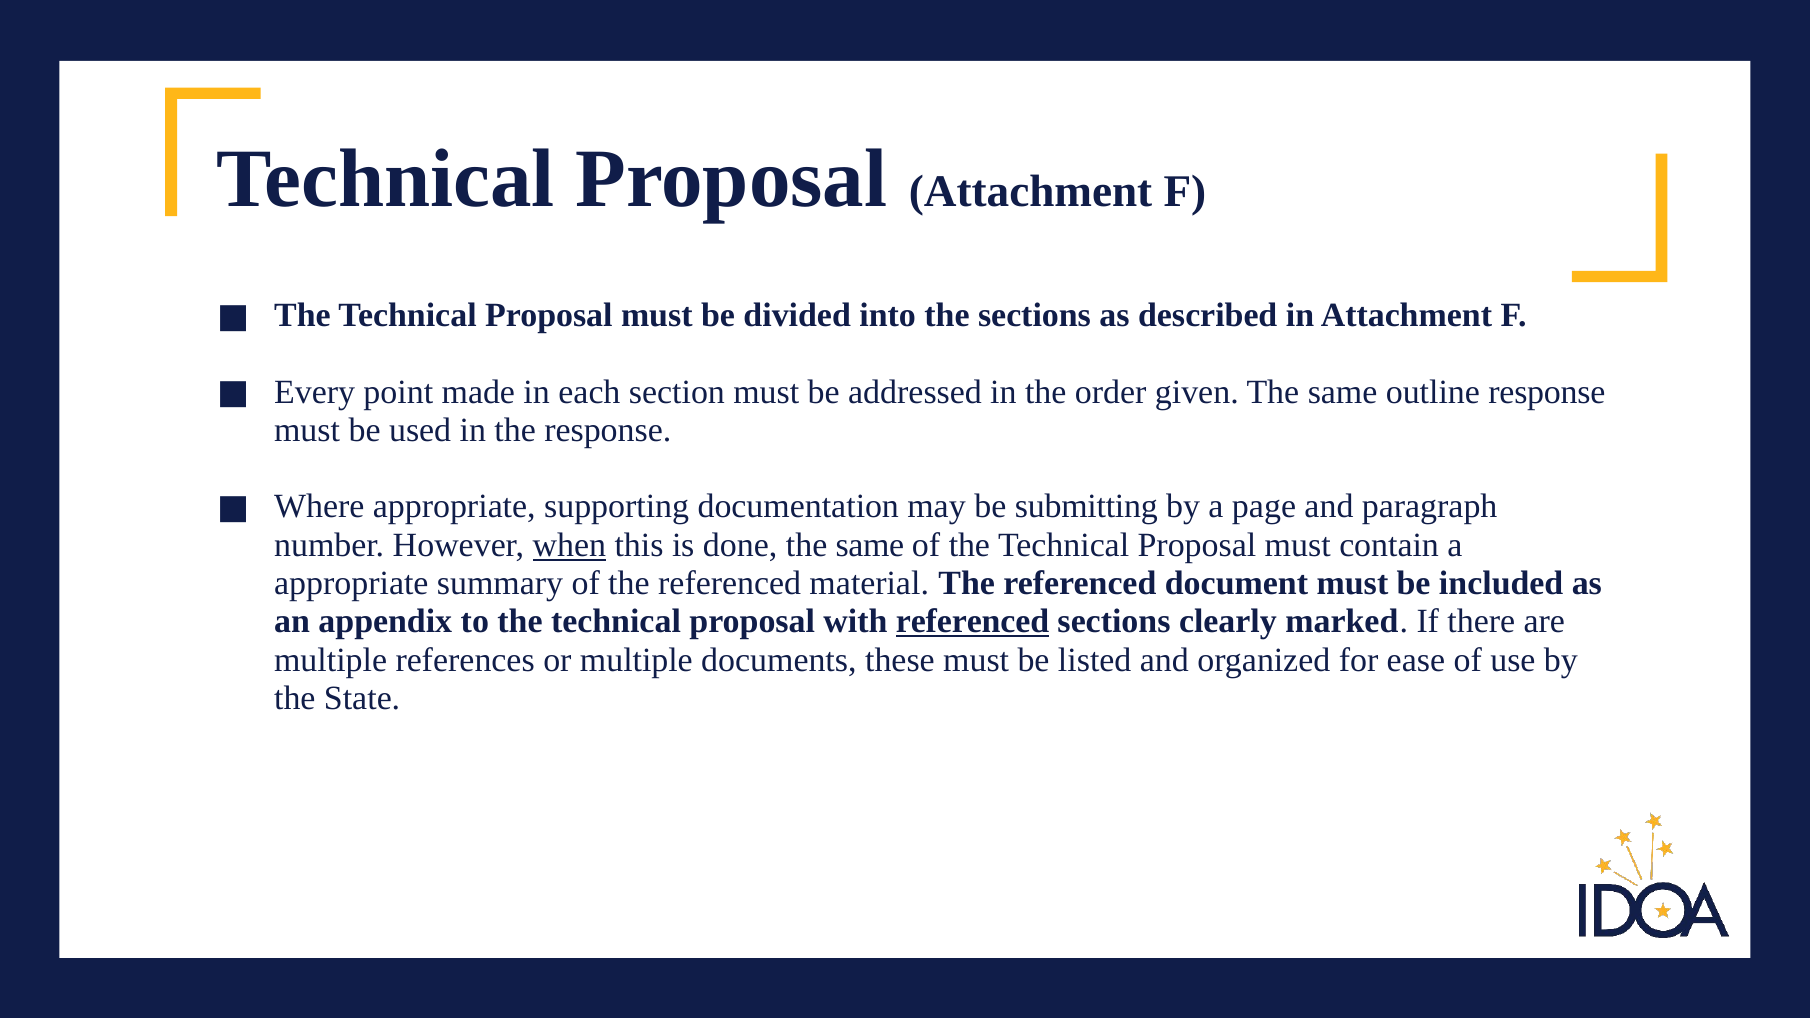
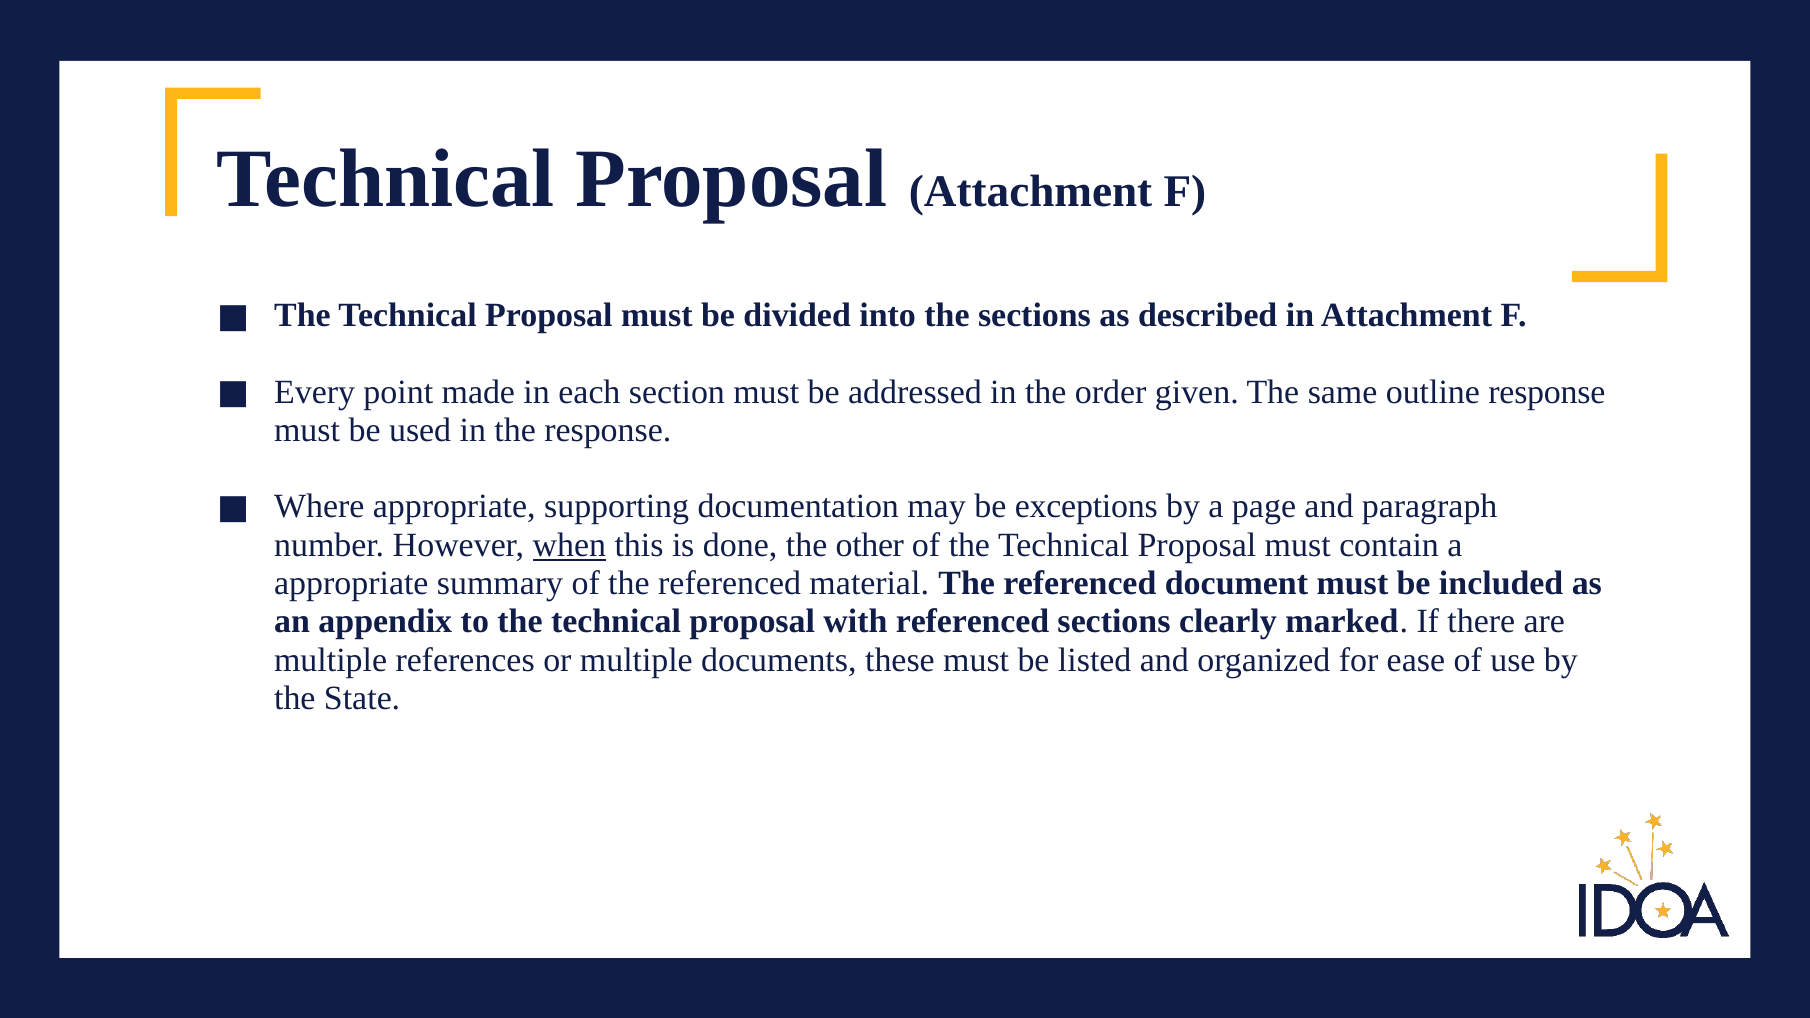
submitting: submitting -> exceptions
done the same: same -> other
referenced at (973, 622) underline: present -> none
